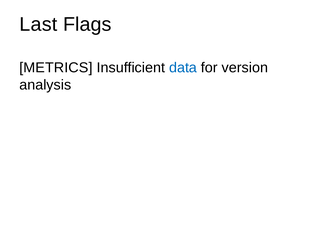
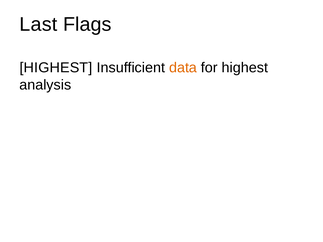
METRICS at (56, 68): METRICS -> HIGHEST
data colour: blue -> orange
for version: version -> highest
